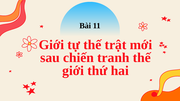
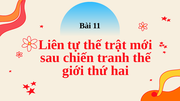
Giới at (51, 45): Giới -> Liên
